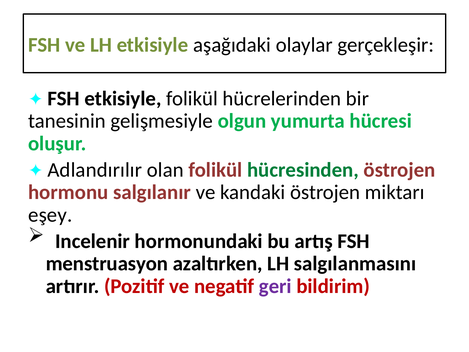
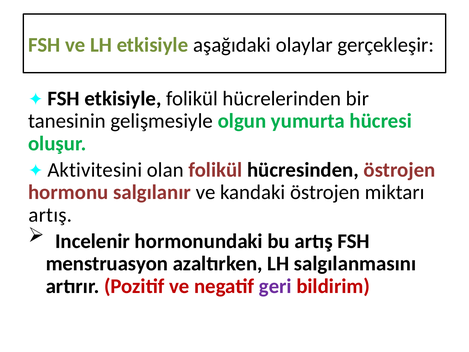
Adlandırılır: Adlandırılır -> Aktivitesini
hücresinden colour: green -> black
eşey at (50, 215): eşey -> artış
